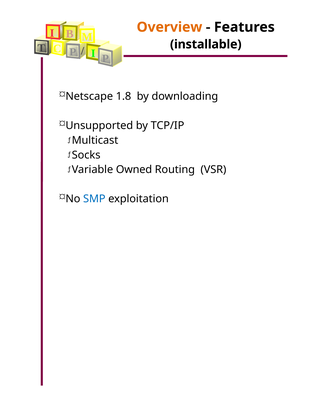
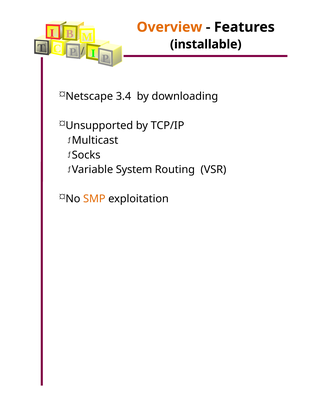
1.8: 1.8 -> 3.4
Owned: Owned -> System
SMP colour: blue -> orange
